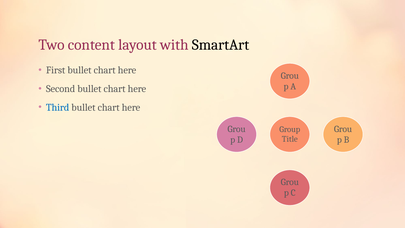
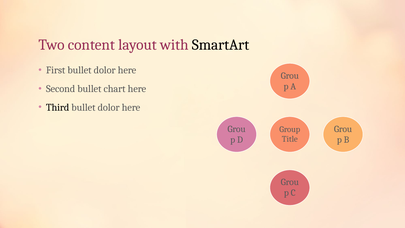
First bullet chart: chart -> dolor
Third colour: blue -> black
chart at (109, 107): chart -> dolor
